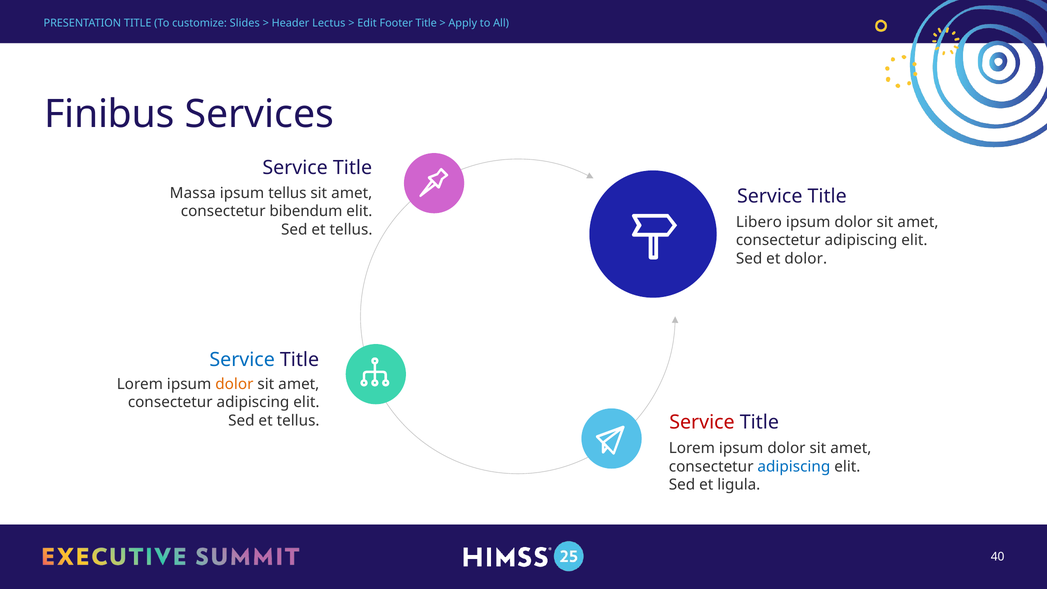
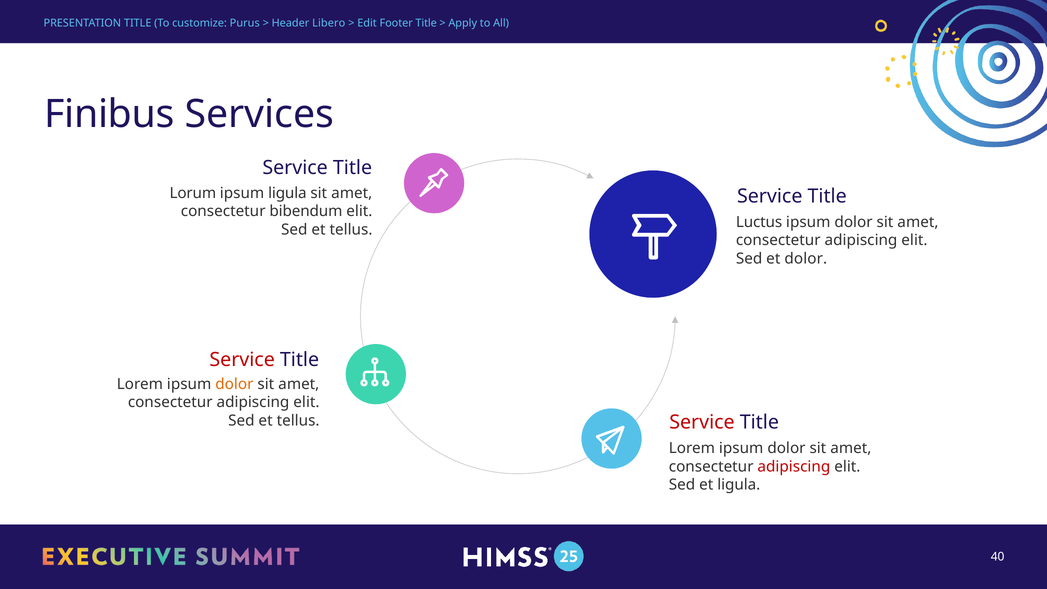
Slides: Slides -> Purus
Lectus: Lectus -> Libero
Massa: Massa -> Lorum
ipsum tellus: tellus -> ligula
Libero: Libero -> Luctus
Service at (242, 360) colour: blue -> red
adipiscing at (794, 467) colour: blue -> red
